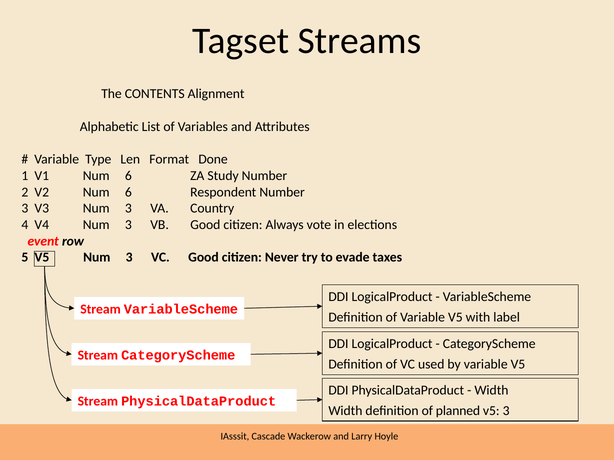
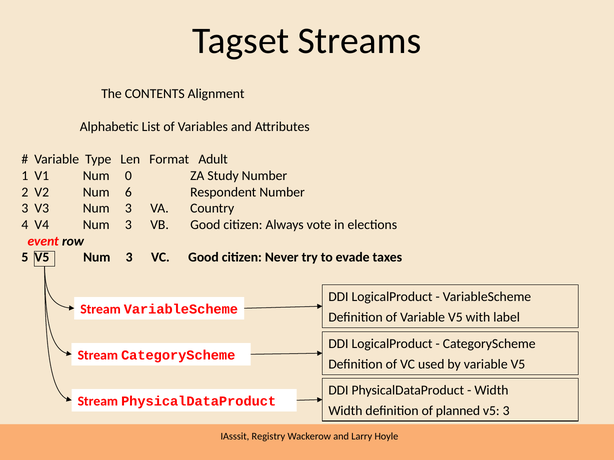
Done: Done -> Adult
V1 Num 6: 6 -> 0
Cascade: Cascade -> Registry
